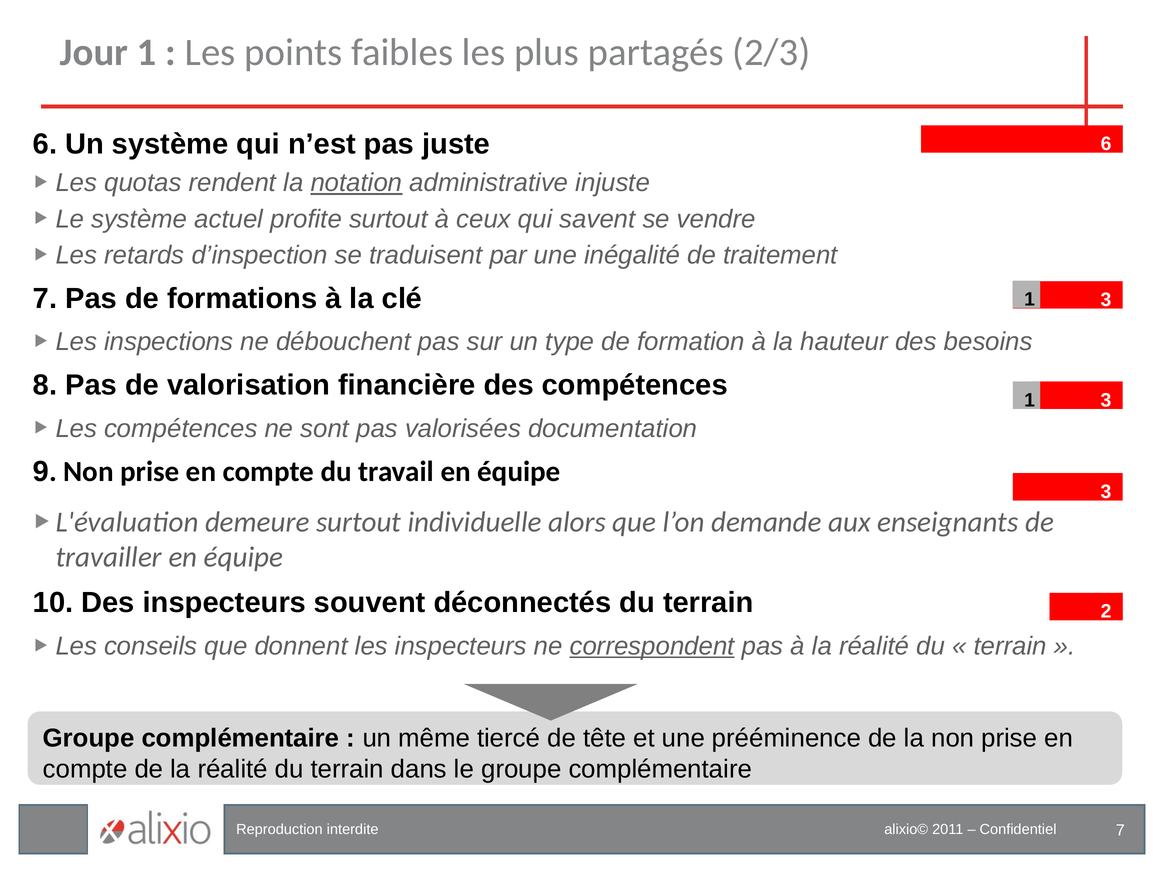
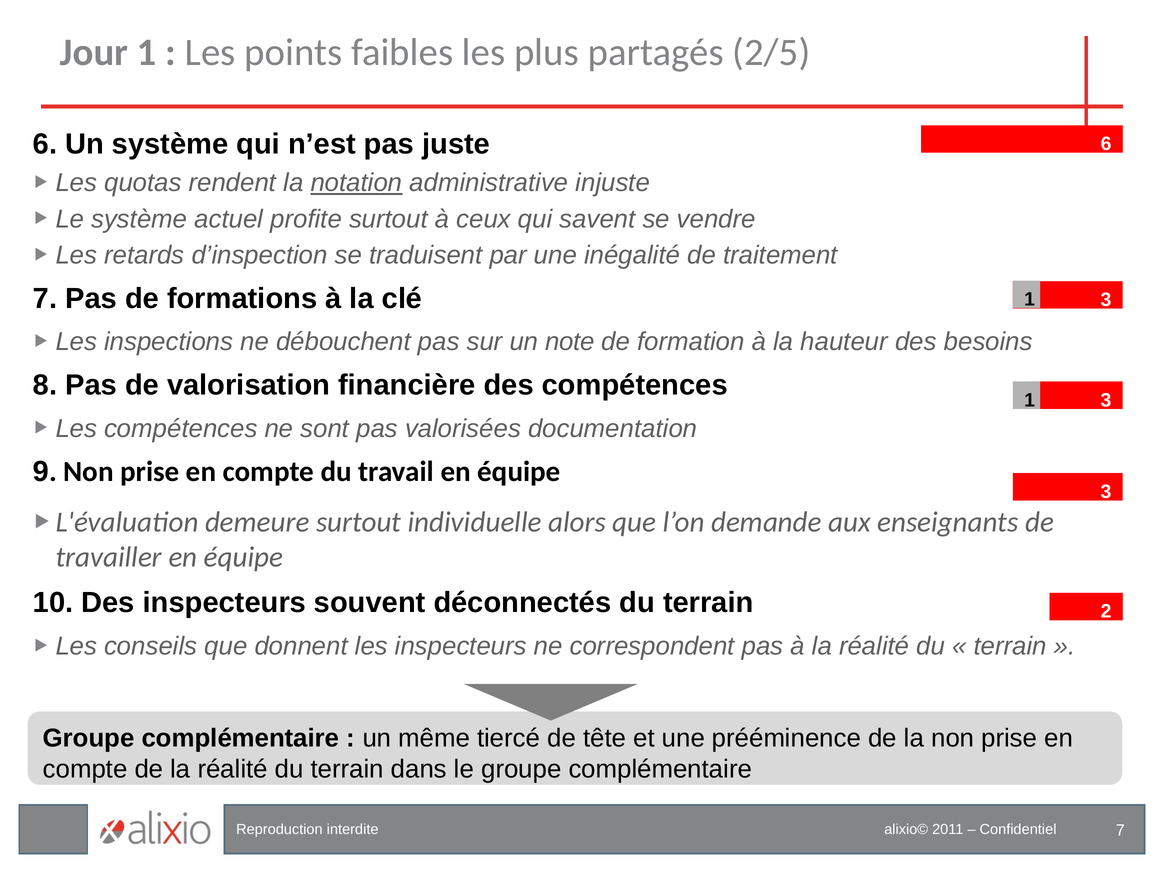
2/3: 2/3 -> 2/5
type: type -> note
correspondent underline: present -> none
